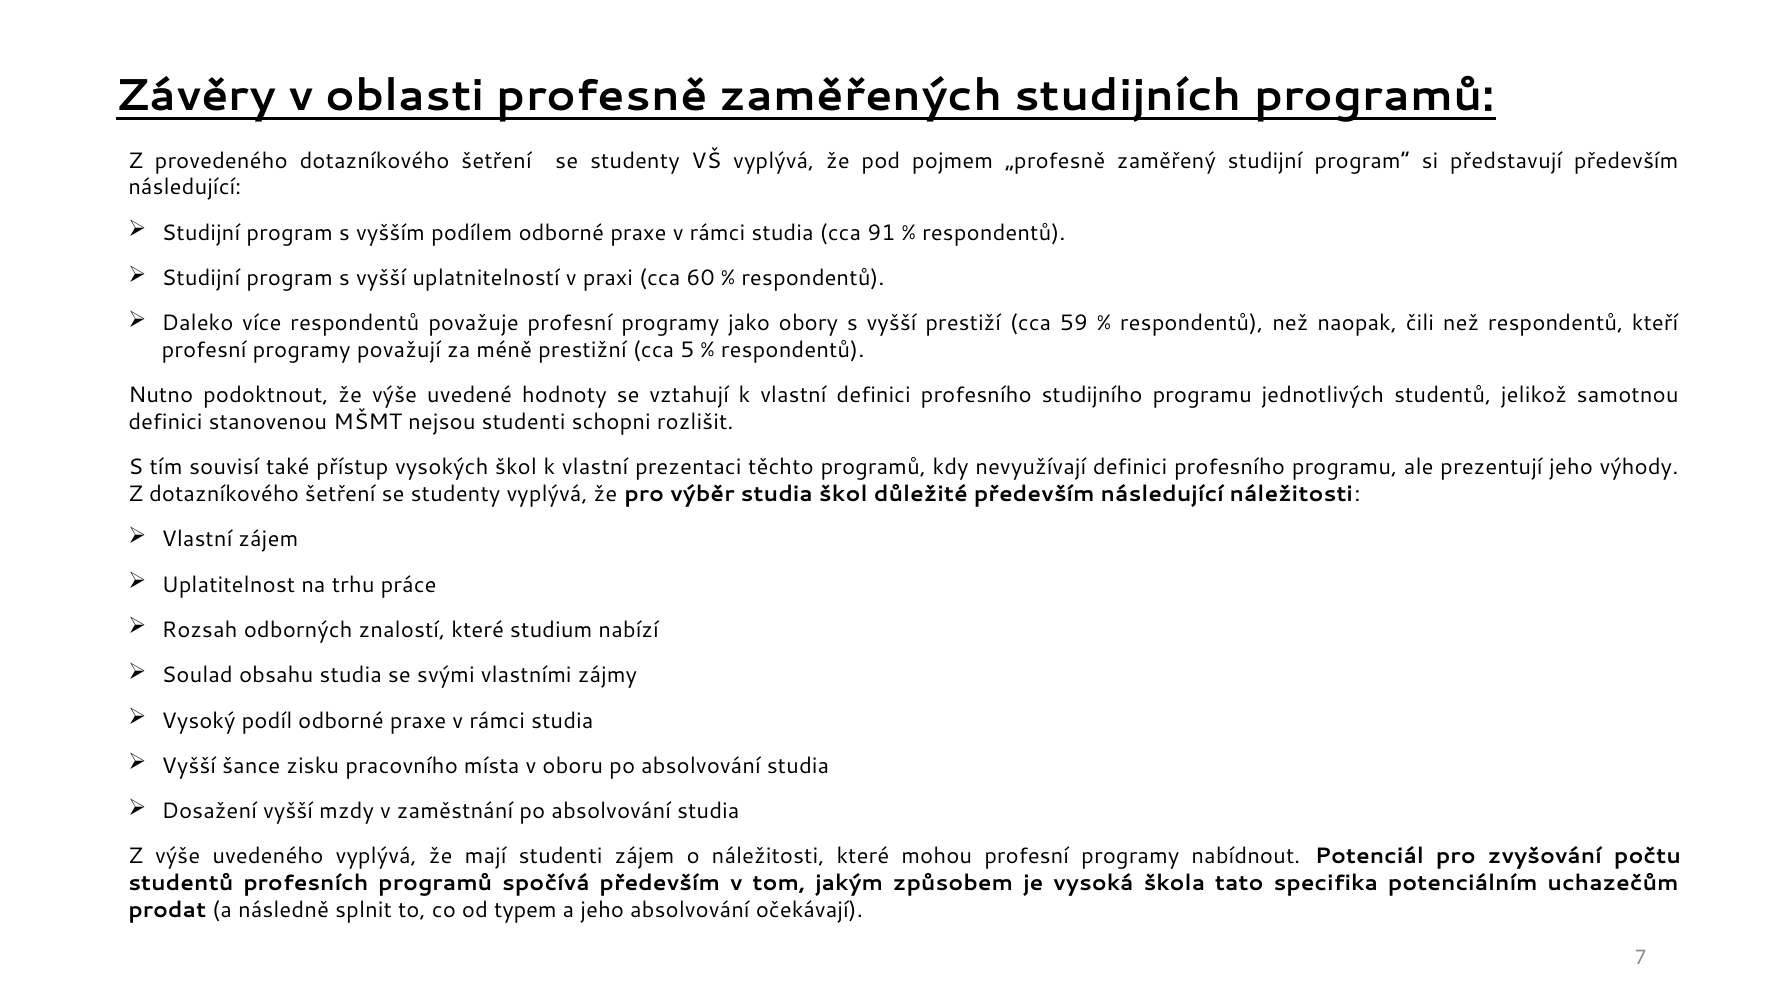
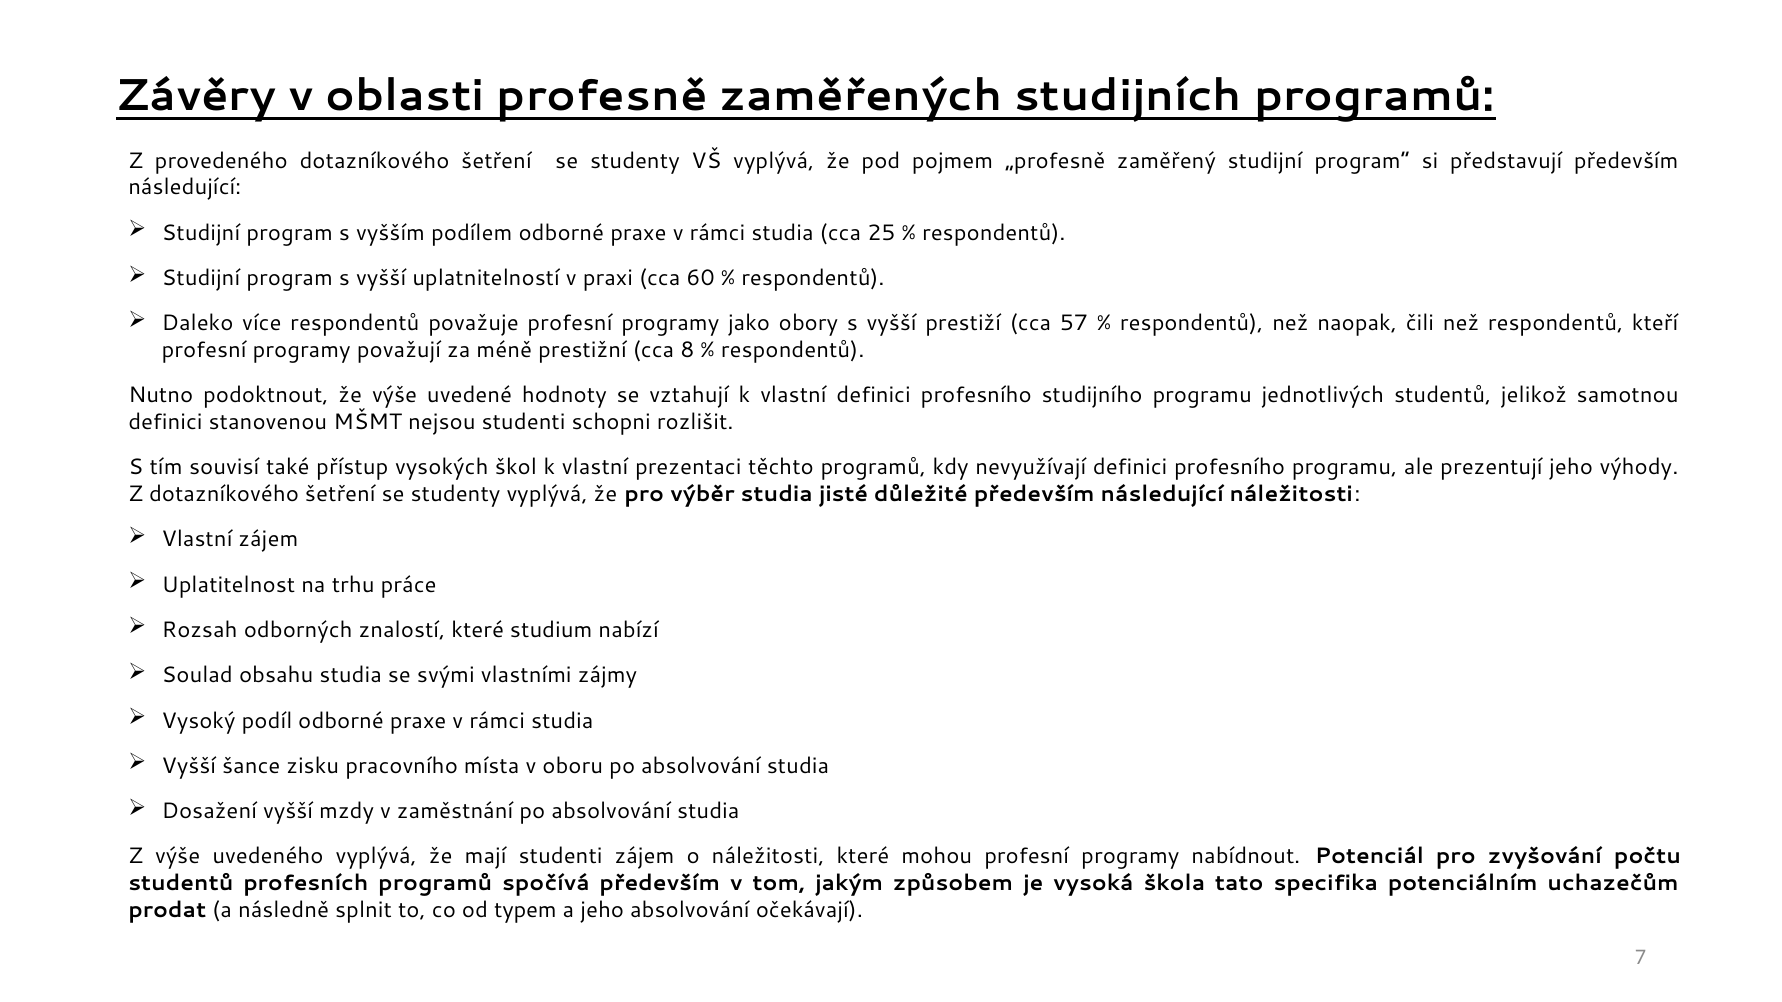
91: 91 -> 25
59: 59 -> 57
5: 5 -> 8
studia škol: škol -> jisté
